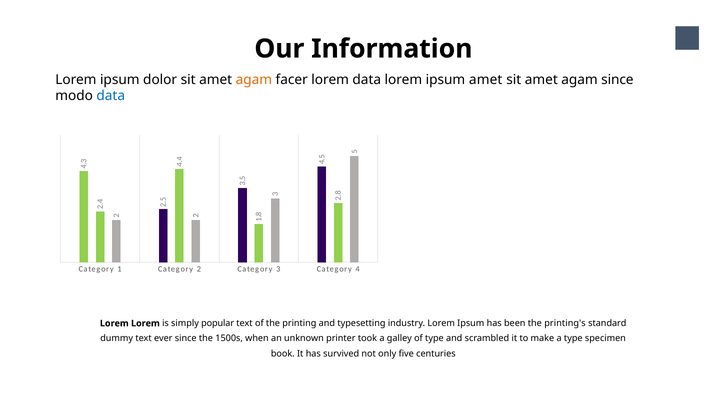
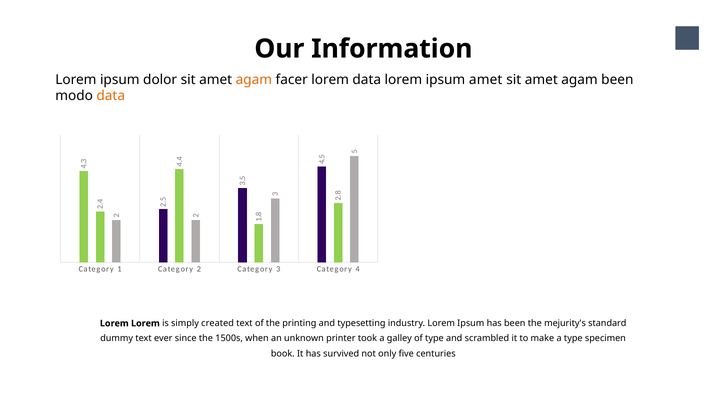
agam since: since -> been
data at (111, 96) colour: blue -> orange
popular: popular -> created
printing's: printing's -> mejurity's
